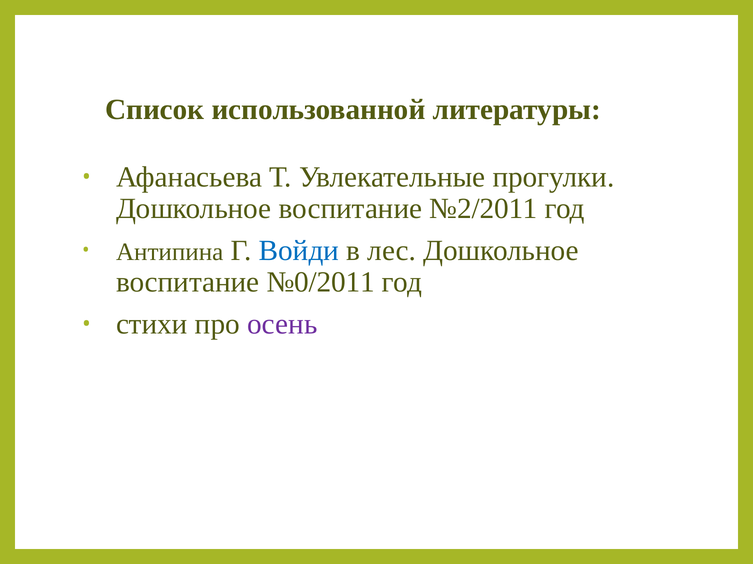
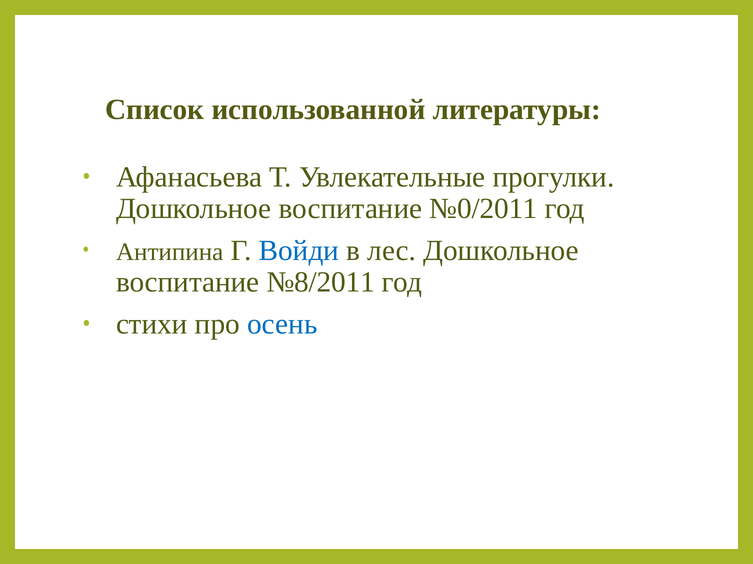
№2/2011: №2/2011 -> №0/2011
№0/2011: №0/2011 -> №8/2011
осень colour: purple -> blue
